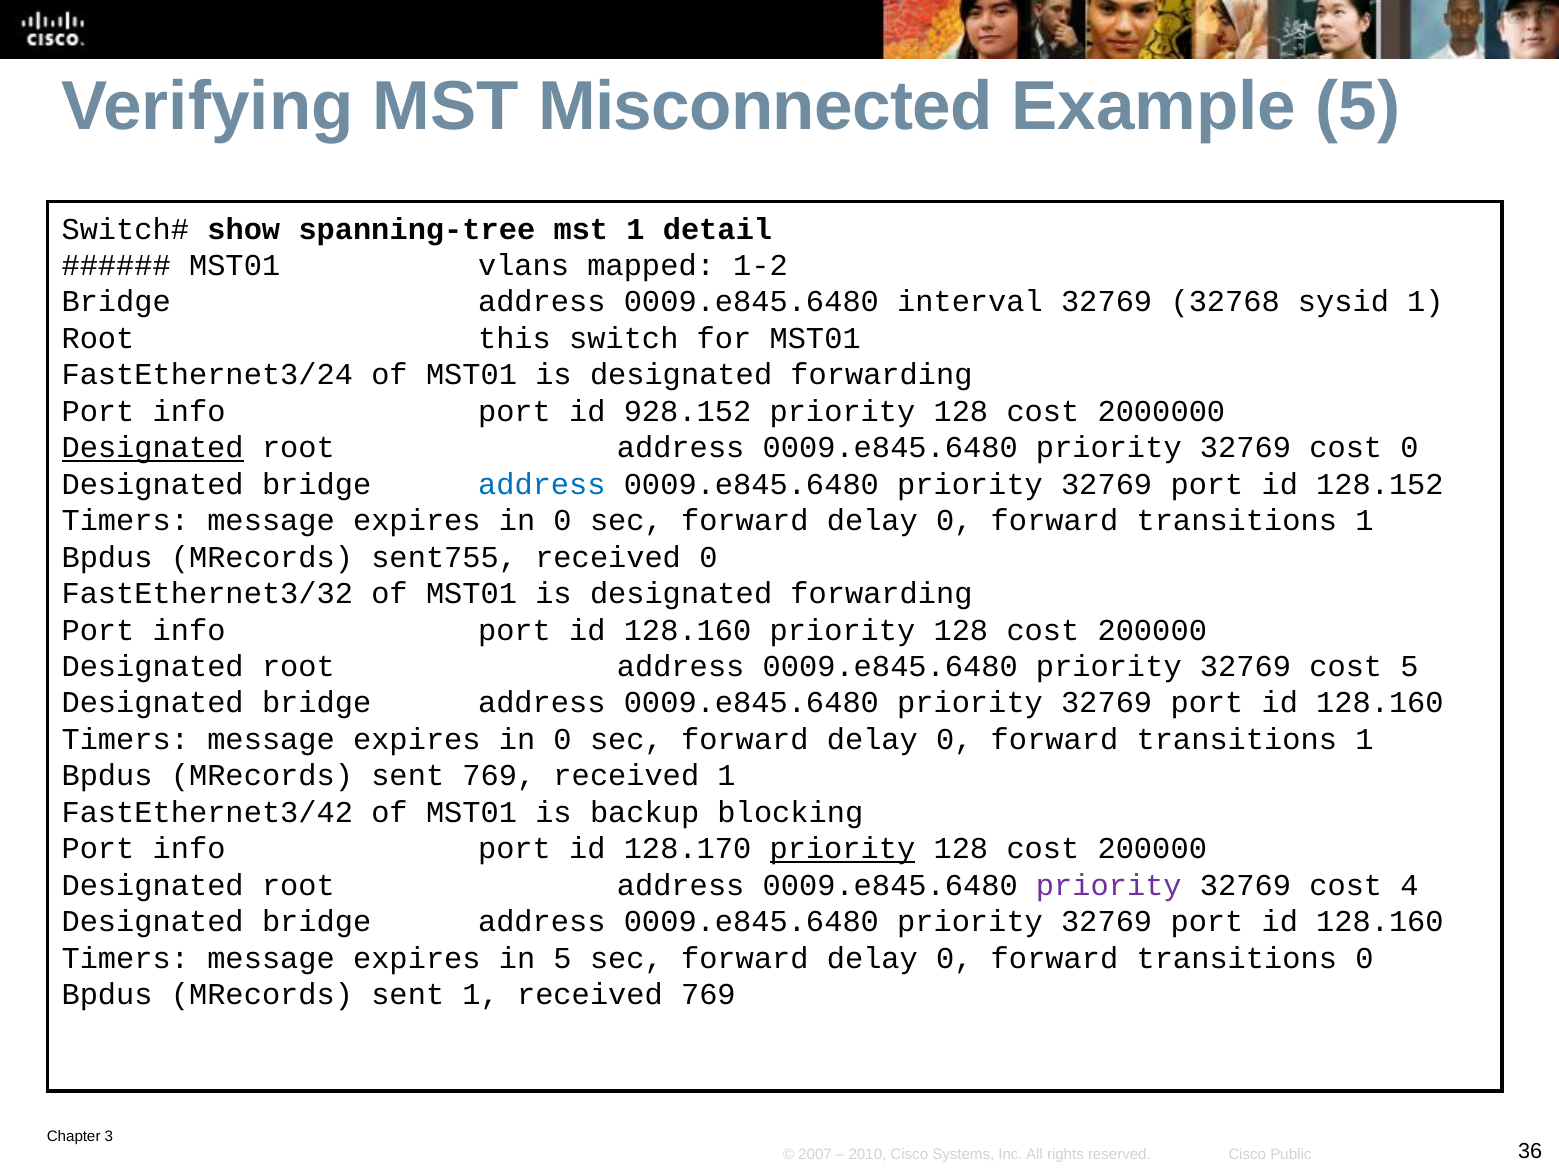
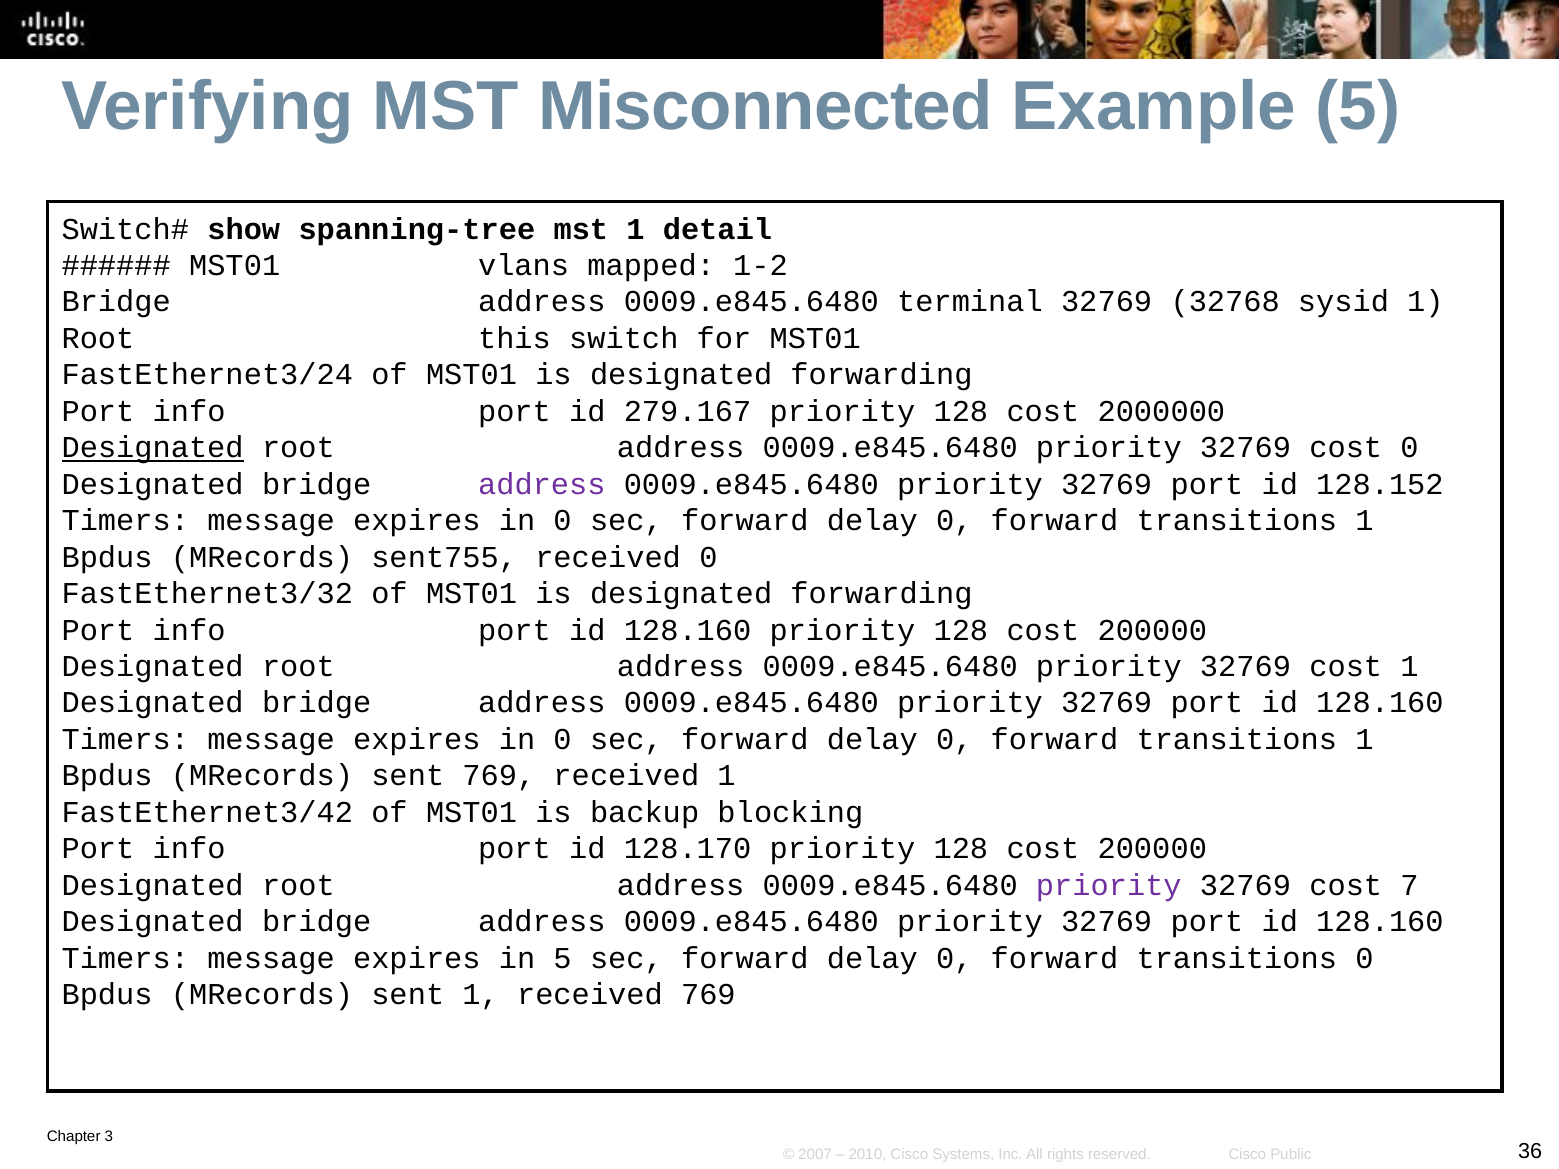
interval: interval -> terminal
928.152: 928.152 -> 279.167
address at (542, 484) colour: blue -> purple
cost 5: 5 -> 1
priority at (842, 849) underline: present -> none
4: 4 -> 7
